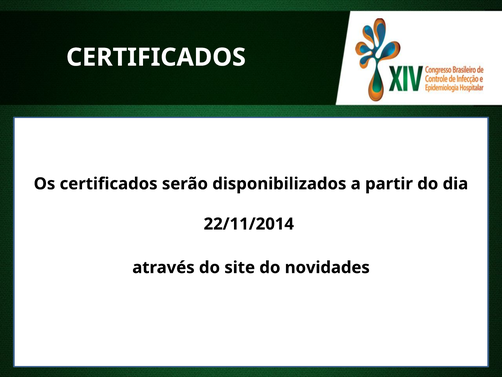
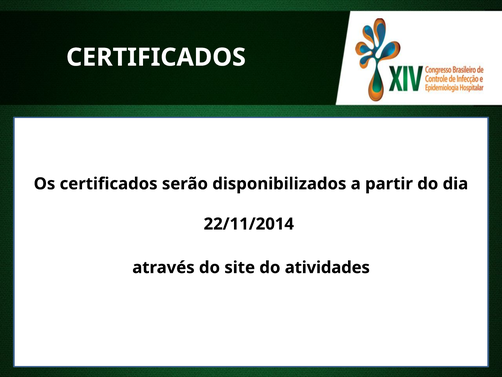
novidades: novidades -> atividades
